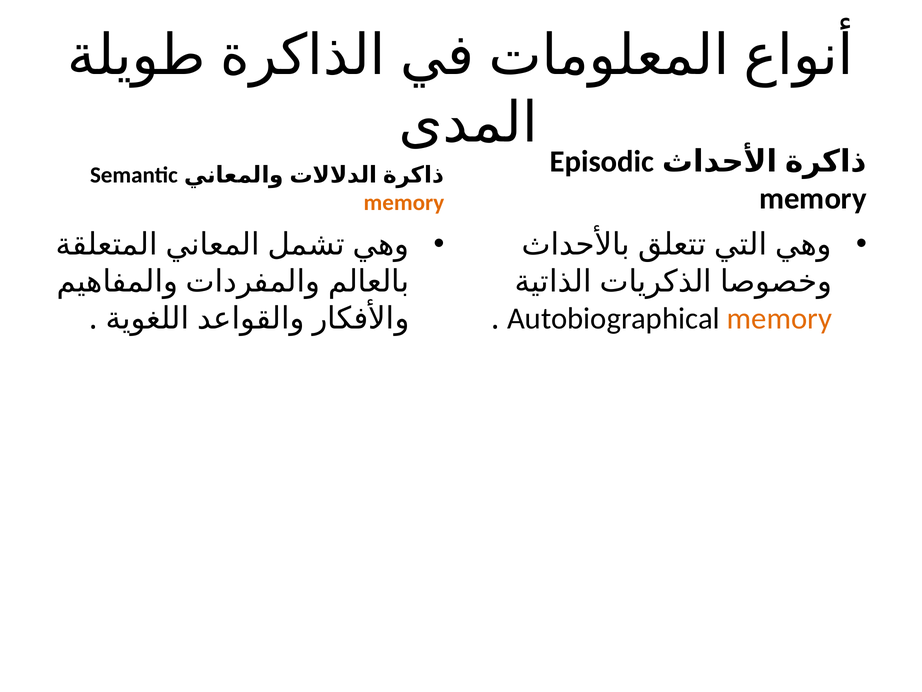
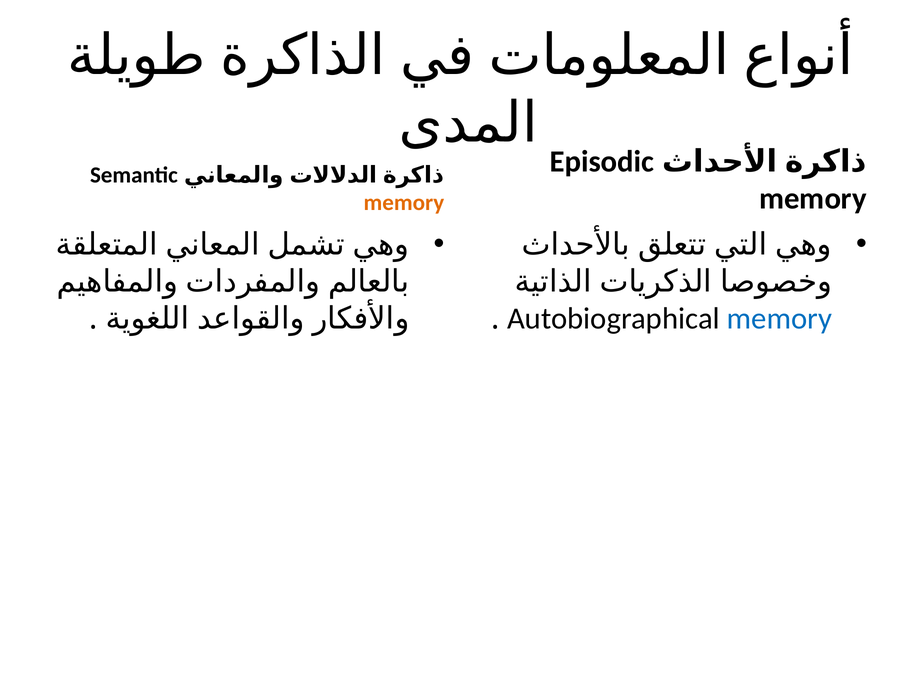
memory at (779, 318) colour: orange -> blue
